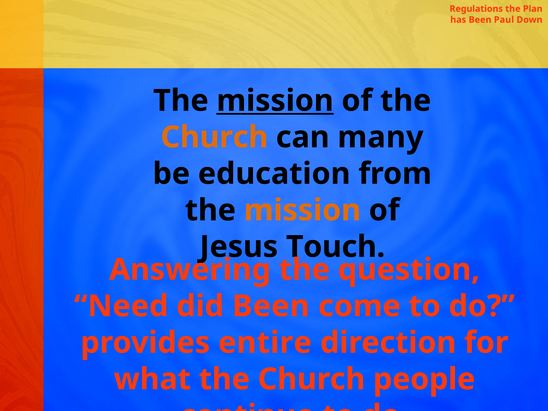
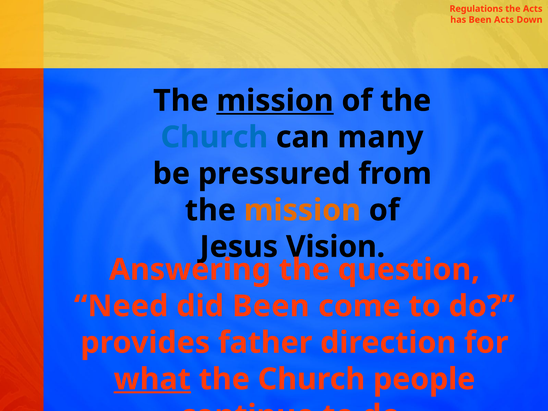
the Plan: Plan -> Acts
Been Paul: Paul -> Acts
Church at (214, 137) colour: orange -> blue
education: education -> pressured
Touch: Touch -> Vision
entire: entire -> father
what underline: none -> present
